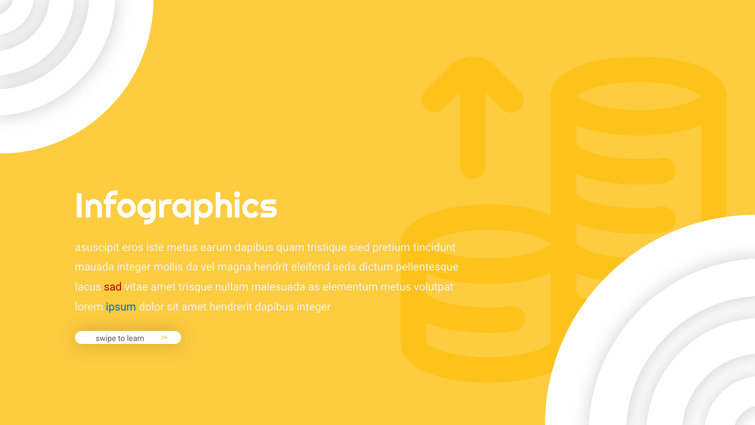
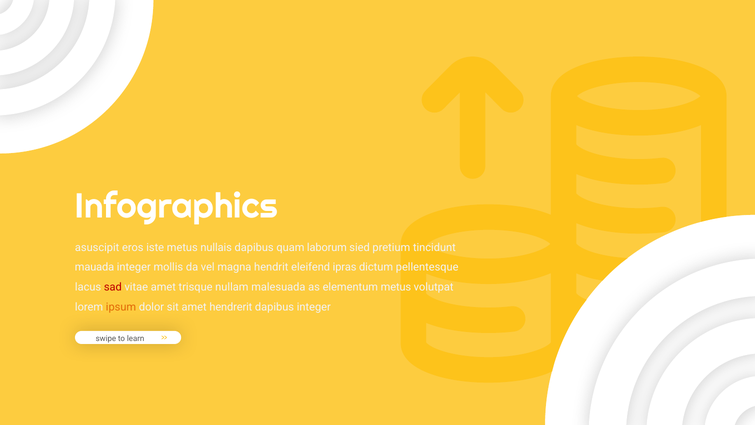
earum: earum -> nullais
tristique: tristique -> laborum
seds: seds -> ipras
ipsum colour: blue -> orange
